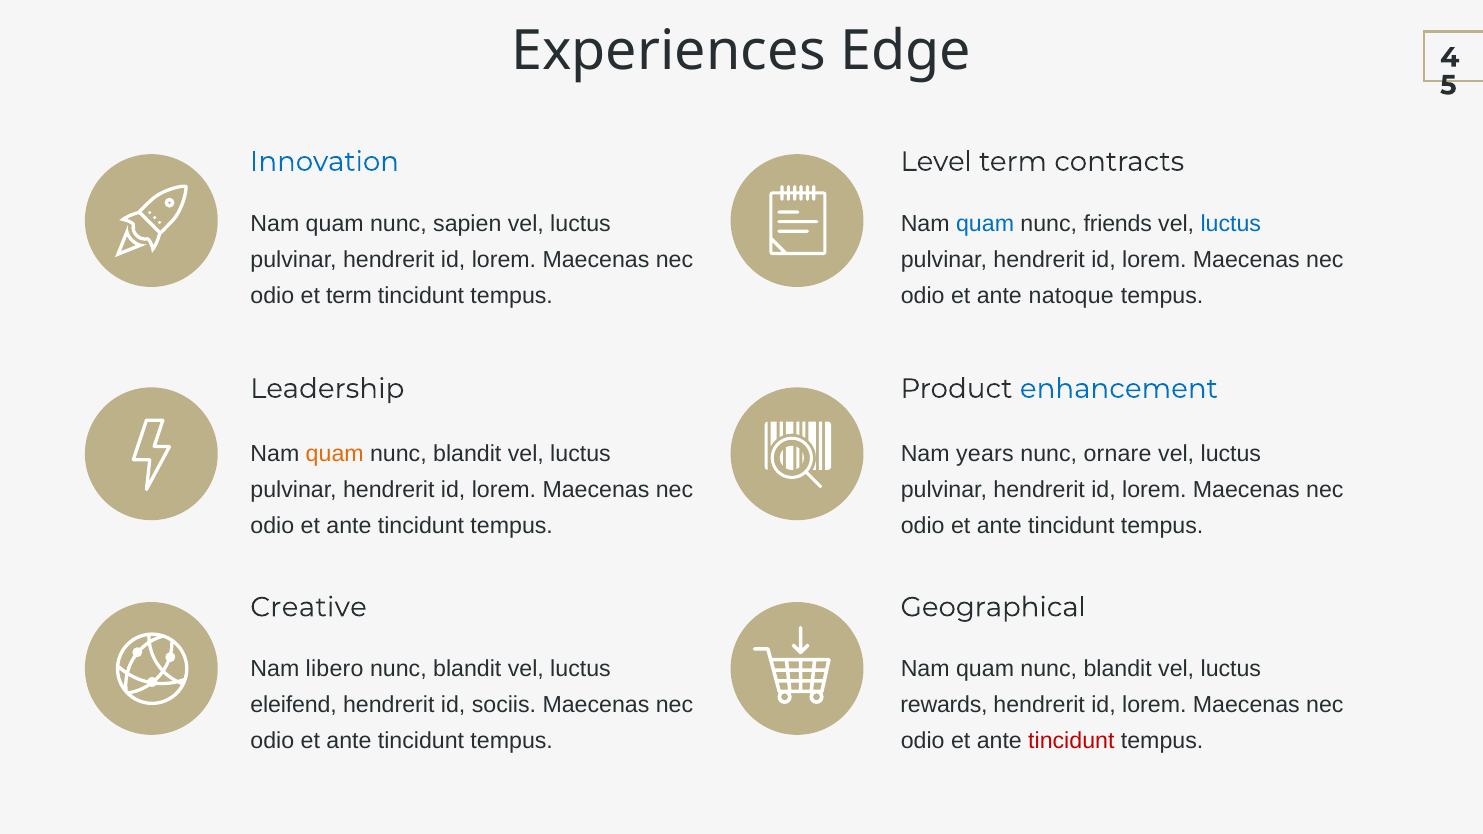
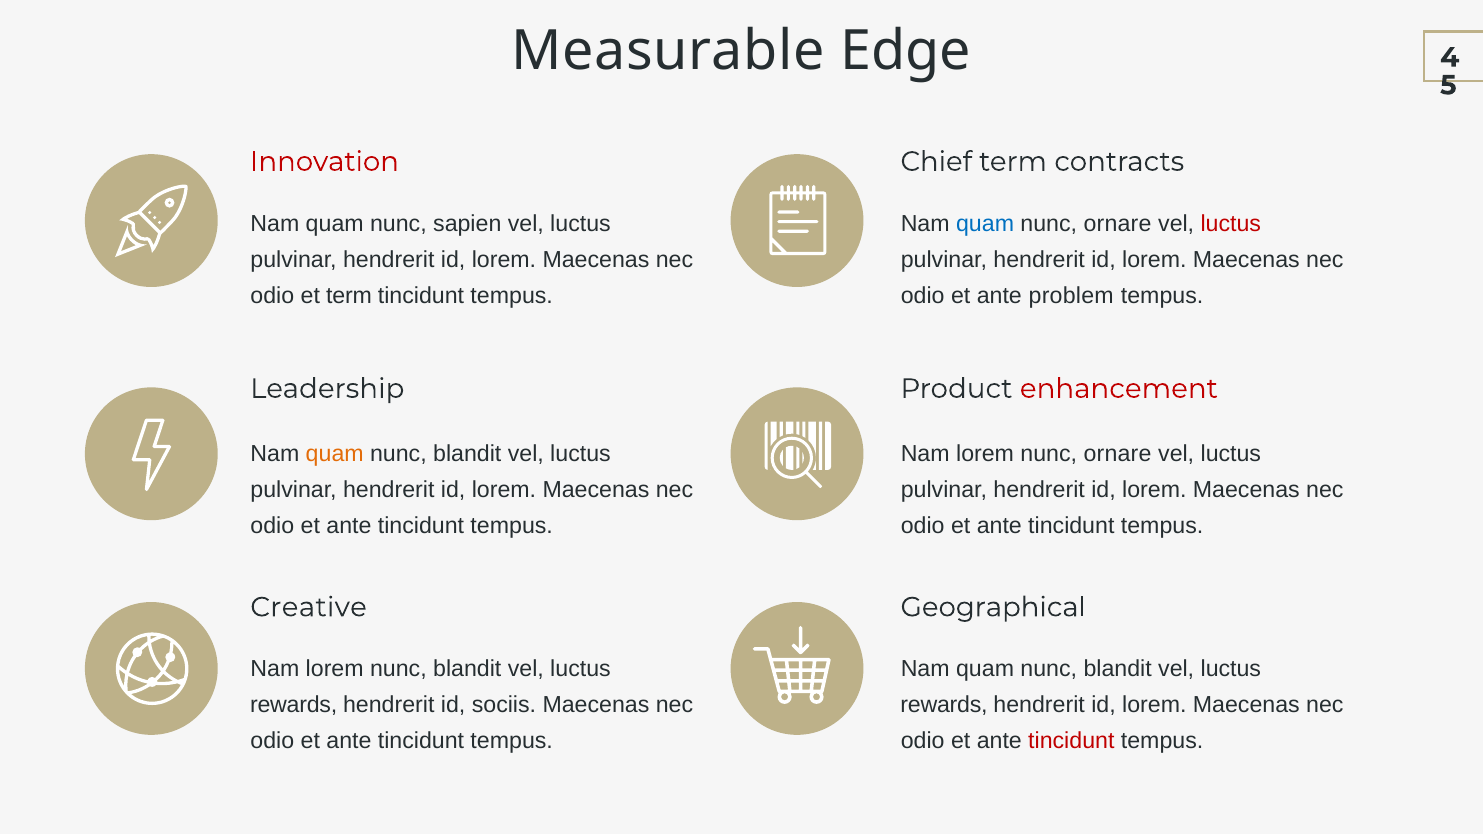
Experiences: Experiences -> Measurable
Innovation colour: blue -> red
Level: Level -> Chief
friends at (1118, 224): friends -> ornare
luctus at (1231, 224) colour: blue -> red
natoque: natoque -> problem
enhancement colour: blue -> red
years at (985, 454): years -> lorem
libero at (335, 669): libero -> lorem
eleifend at (294, 705): eleifend -> rewards
